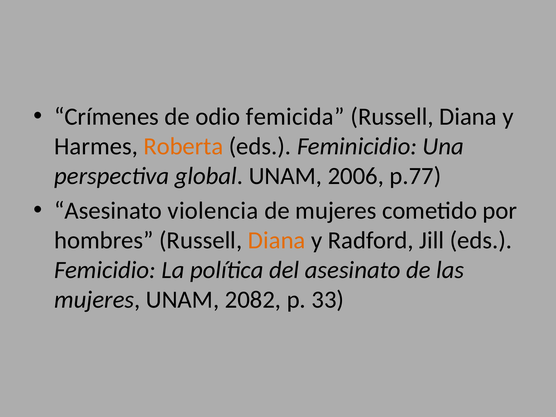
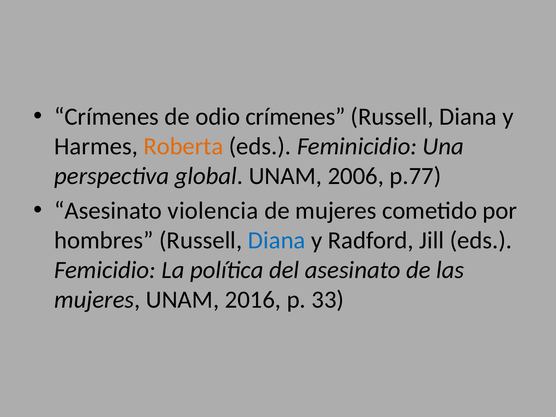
odio femicida: femicida -> crímenes
Diana at (277, 240) colour: orange -> blue
2082: 2082 -> 2016
